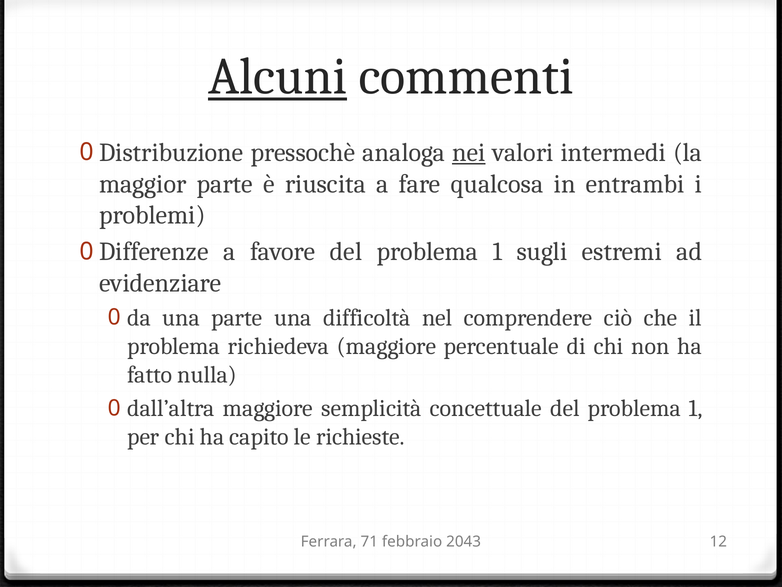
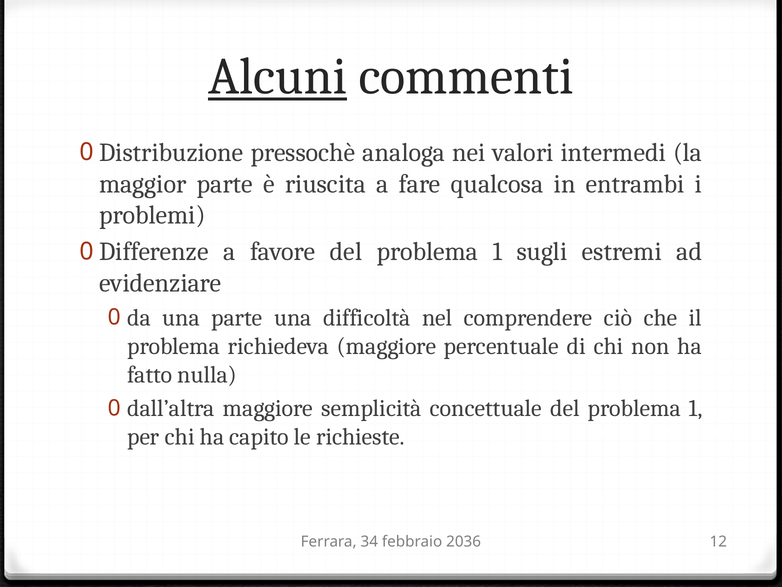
nei underline: present -> none
71: 71 -> 34
2043: 2043 -> 2036
